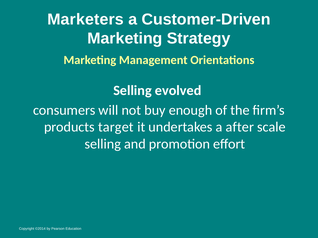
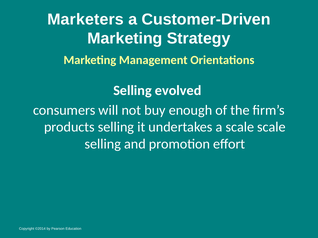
products target: target -> selling
a after: after -> scale
